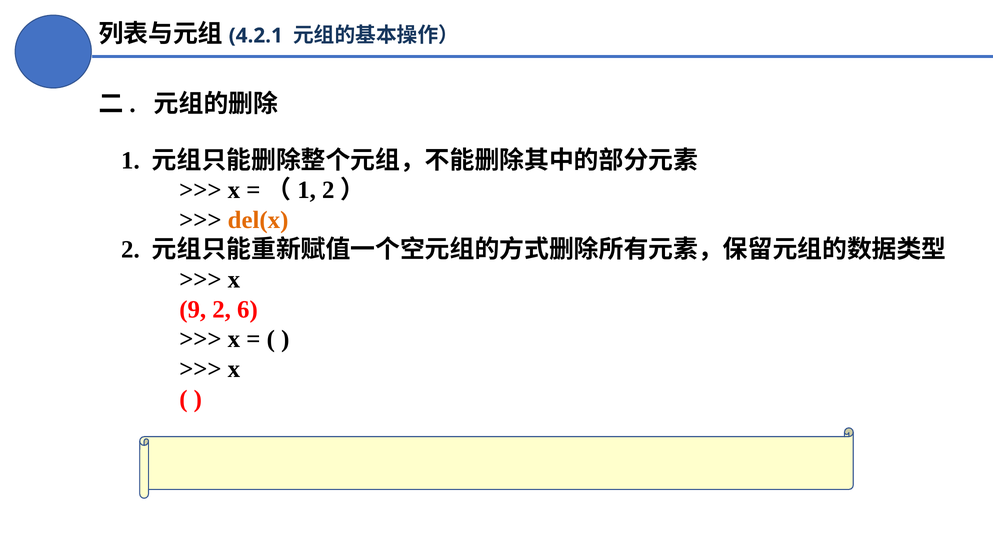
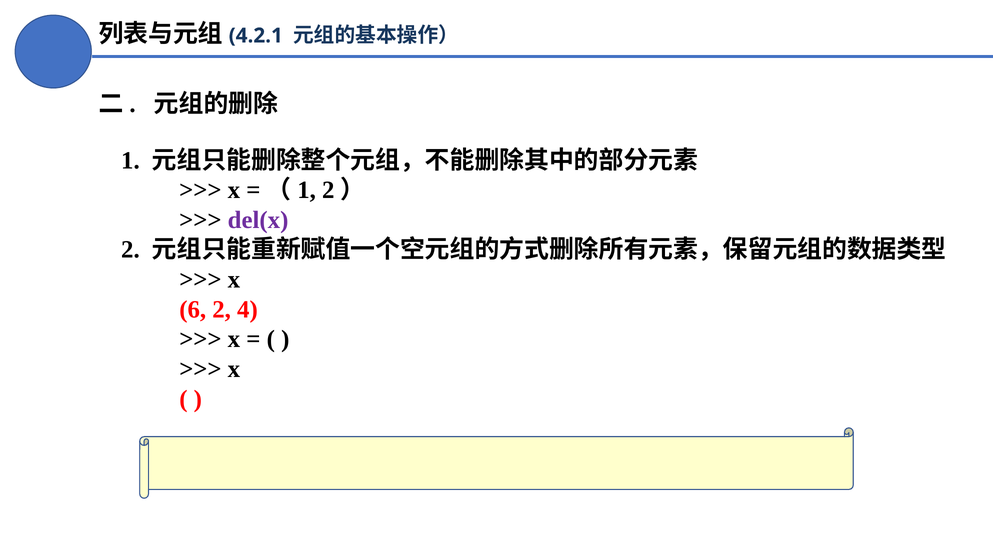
del(x colour: orange -> purple
9: 9 -> 6
6: 6 -> 4
